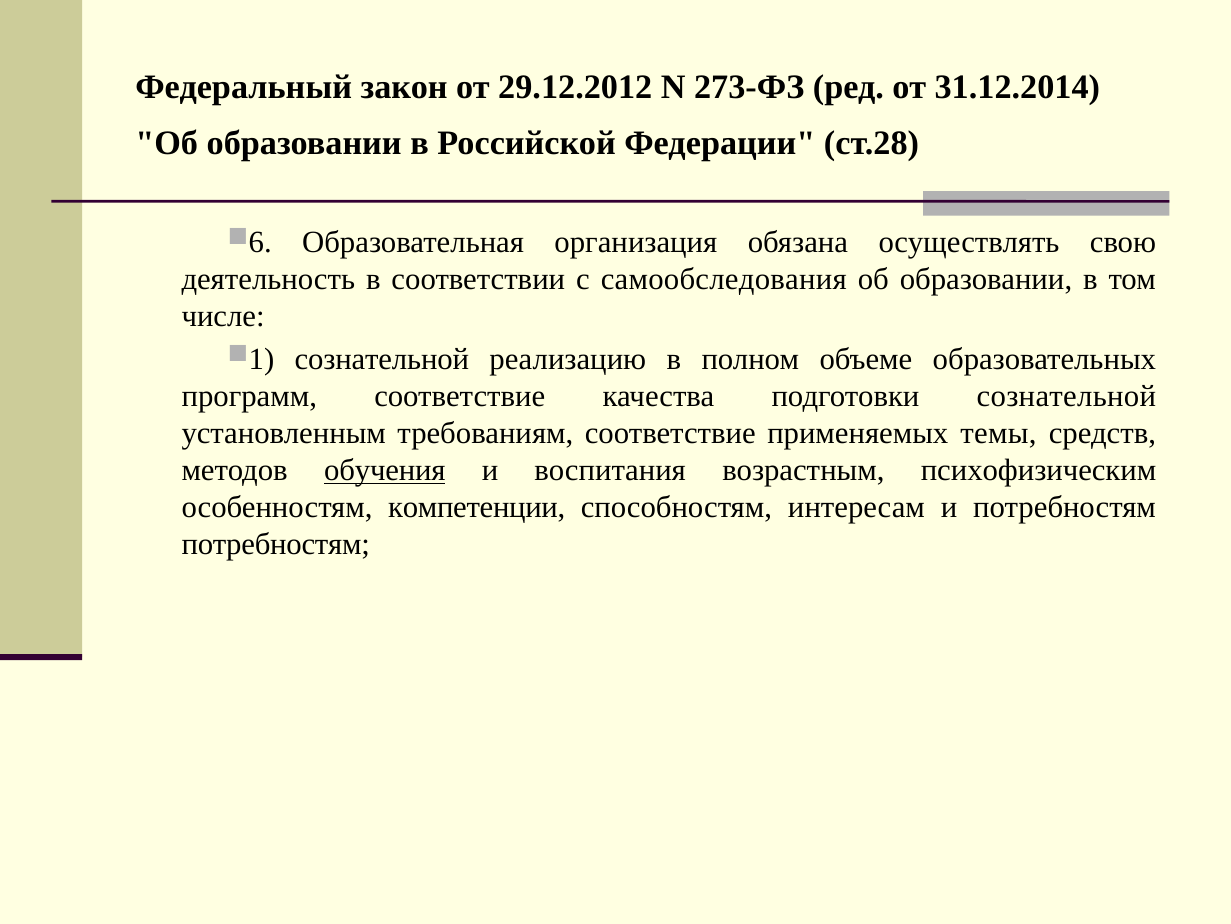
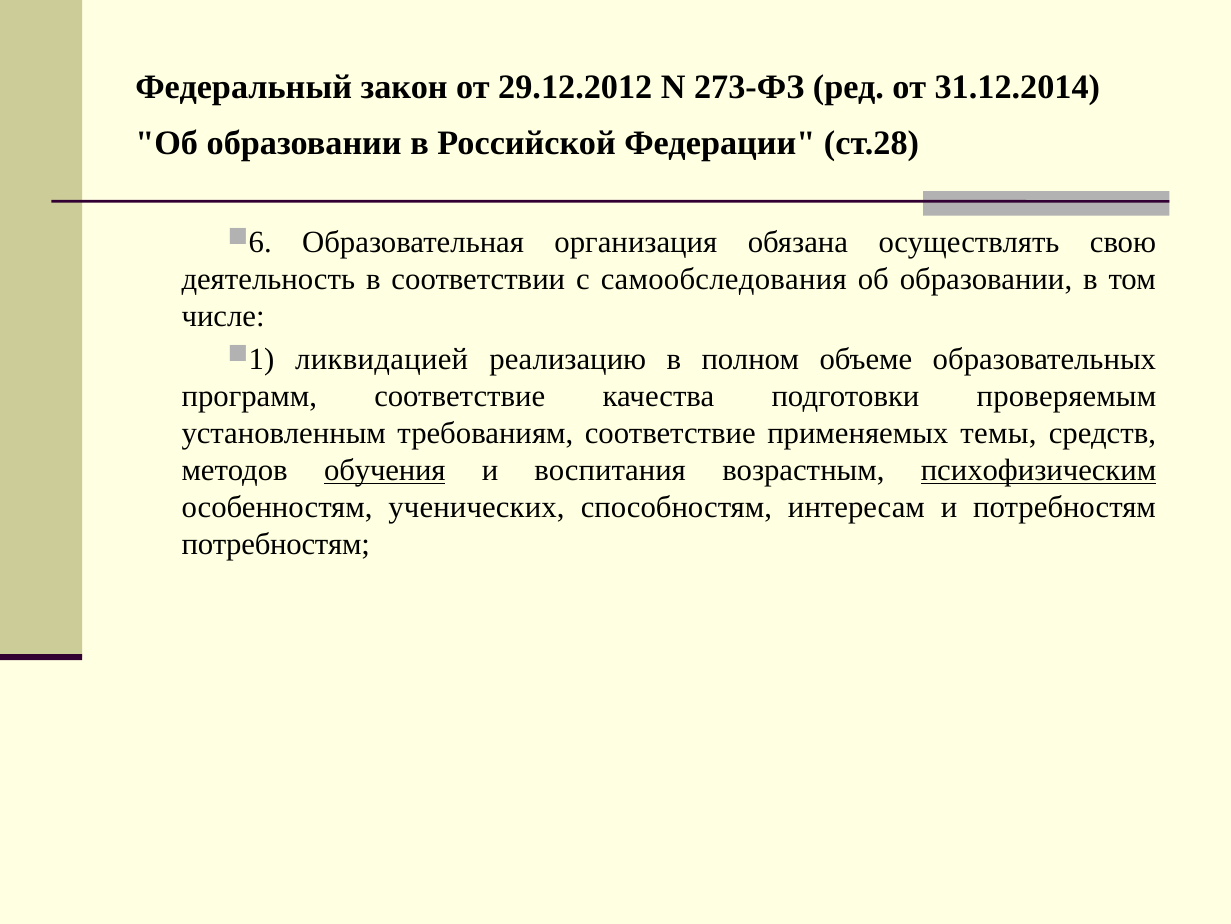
сознательной at (382, 359): сознательной -> ликвидацией
подготовки сознательной: сознательной -> проверяемым
психофизическим underline: none -> present
компетенции: компетенции -> ученических
